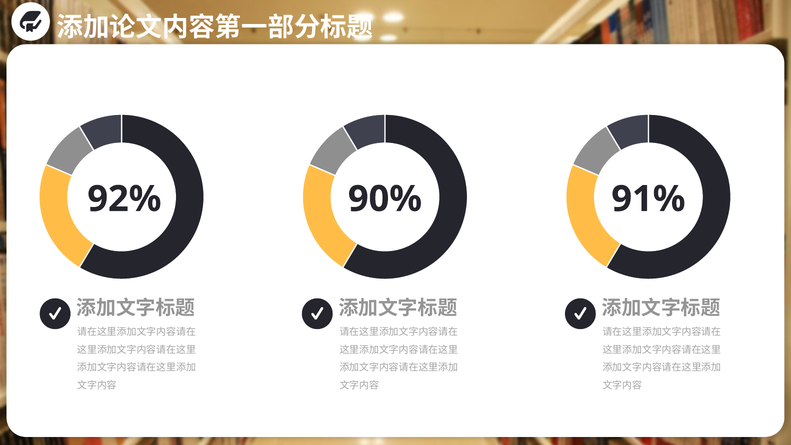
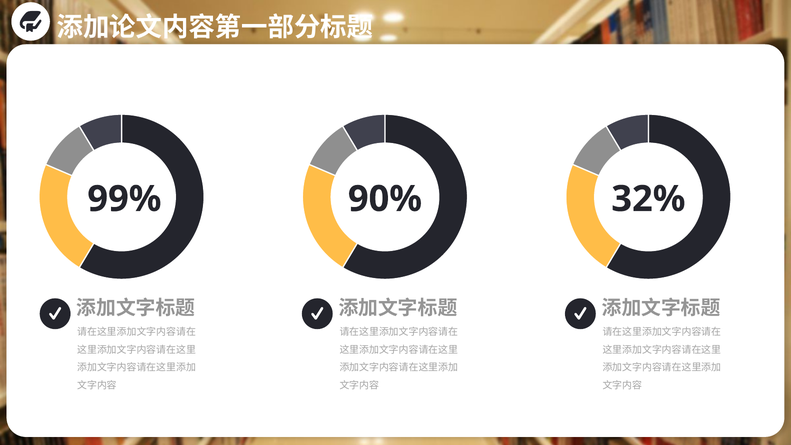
92%: 92% -> 99%
91%: 91% -> 32%
